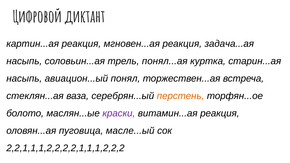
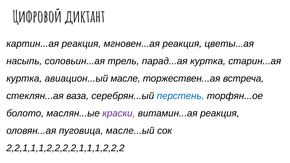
задача...ая: задача...ая -> цветы...ая
понял...ая: понял...ая -> парад...ая
насыпь at (24, 79): насыпь -> куртка
понял: понял -> масле
перстень colour: orange -> blue
